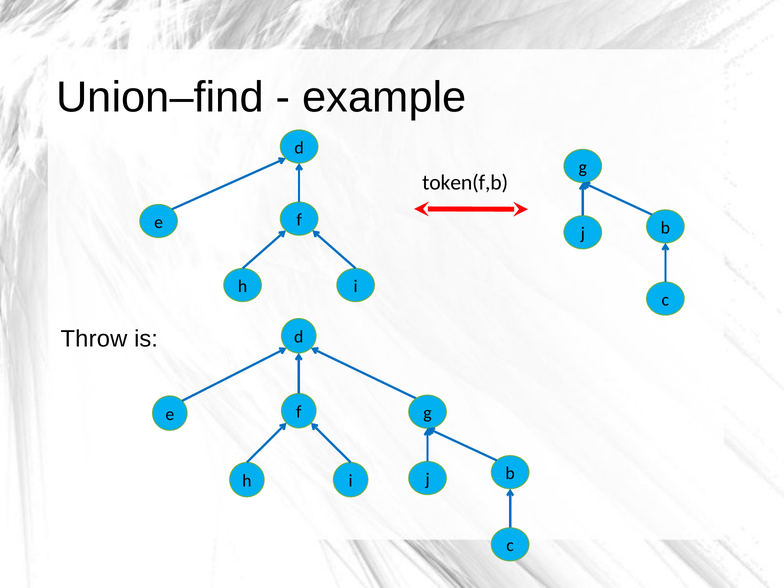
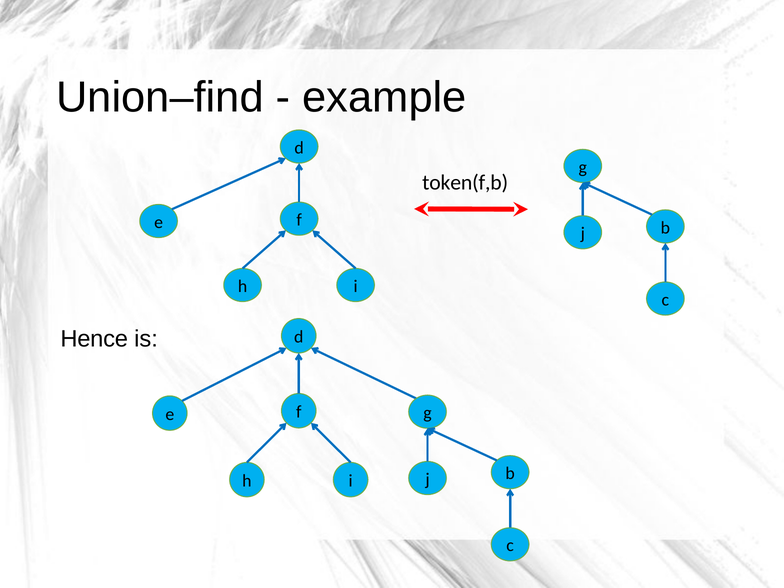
Throw: Throw -> Hence
